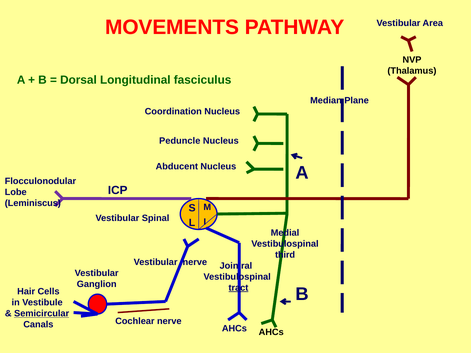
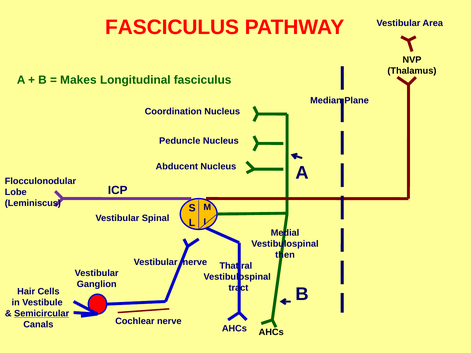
MOVEMENTS at (172, 27): MOVEMENTS -> FASCICULUS
Dorsal: Dorsal -> Makes
third: third -> then
Join: Join -> That
tract underline: present -> none
